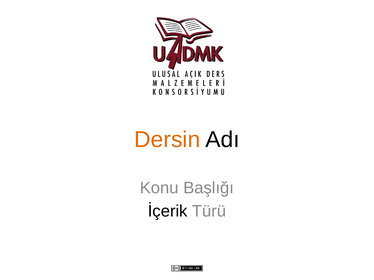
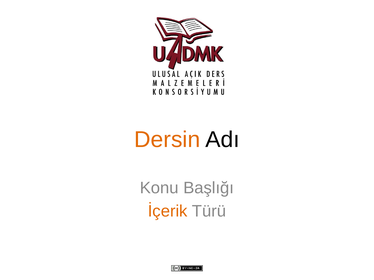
İçerik colour: black -> orange
